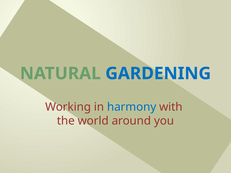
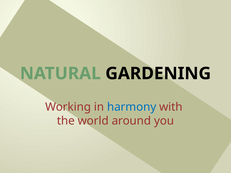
GARDENING colour: blue -> black
